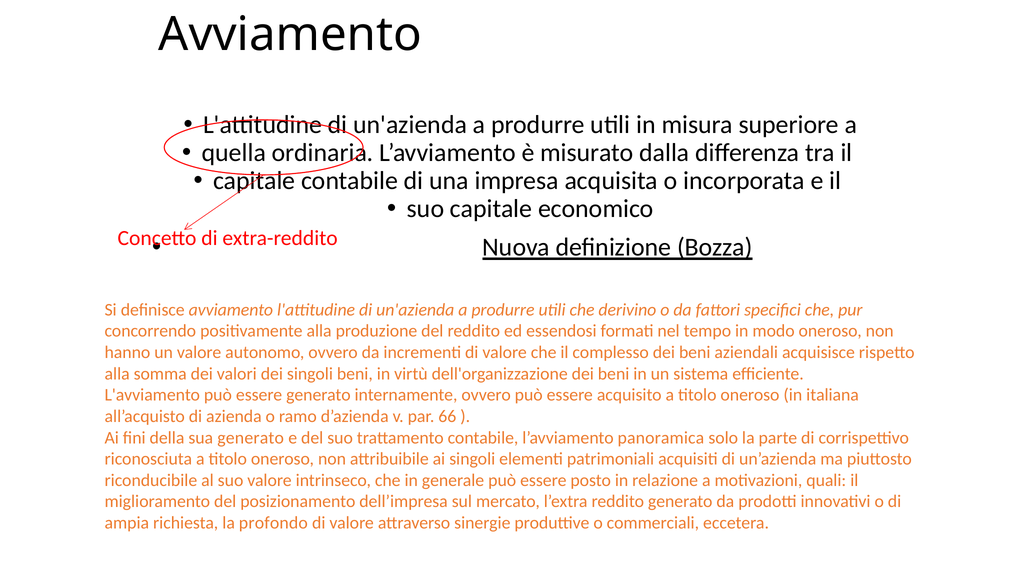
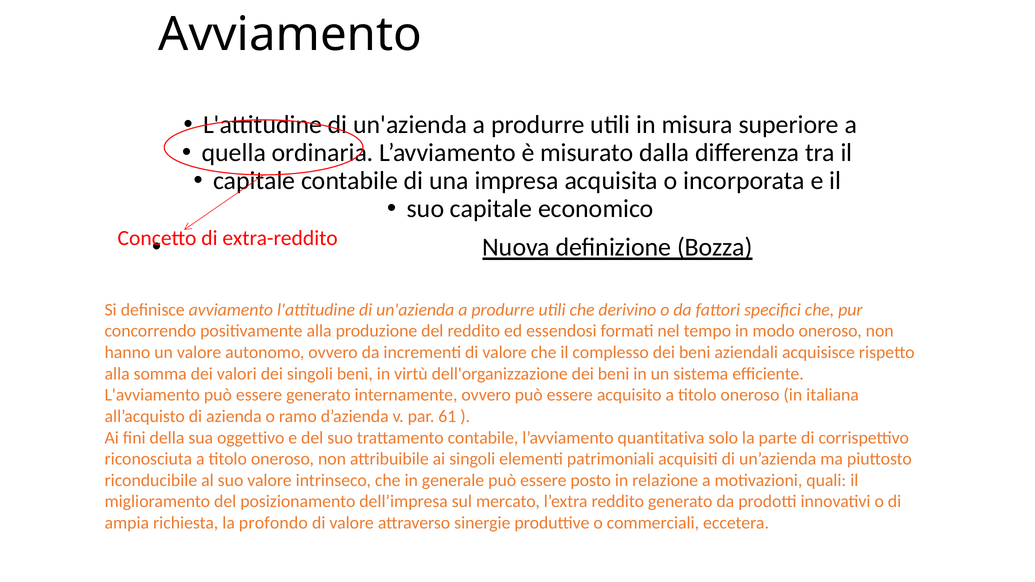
66: 66 -> 61
sua generato: generato -> oggettivo
panoramica: panoramica -> quantitativa
